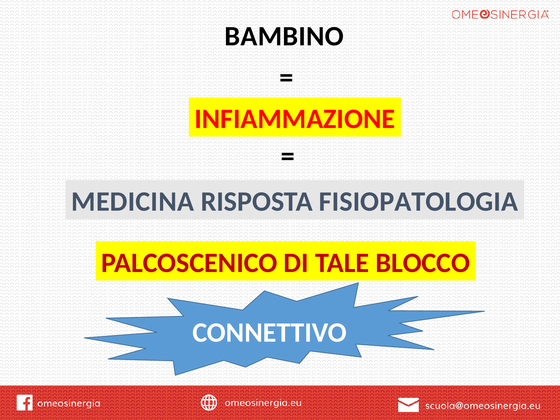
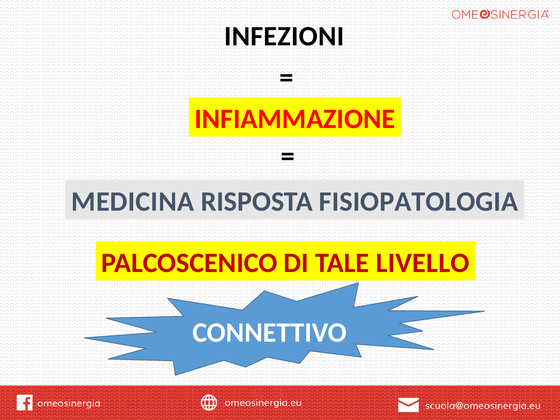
BAMBINO: BAMBINO -> INFEZIONI
BLOCCO: BLOCCO -> LIVELLO
